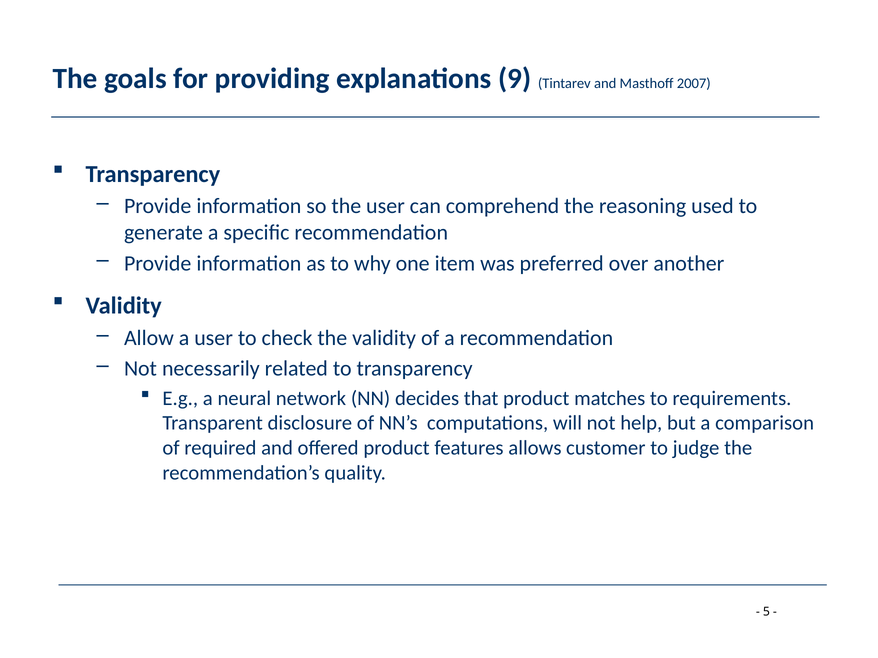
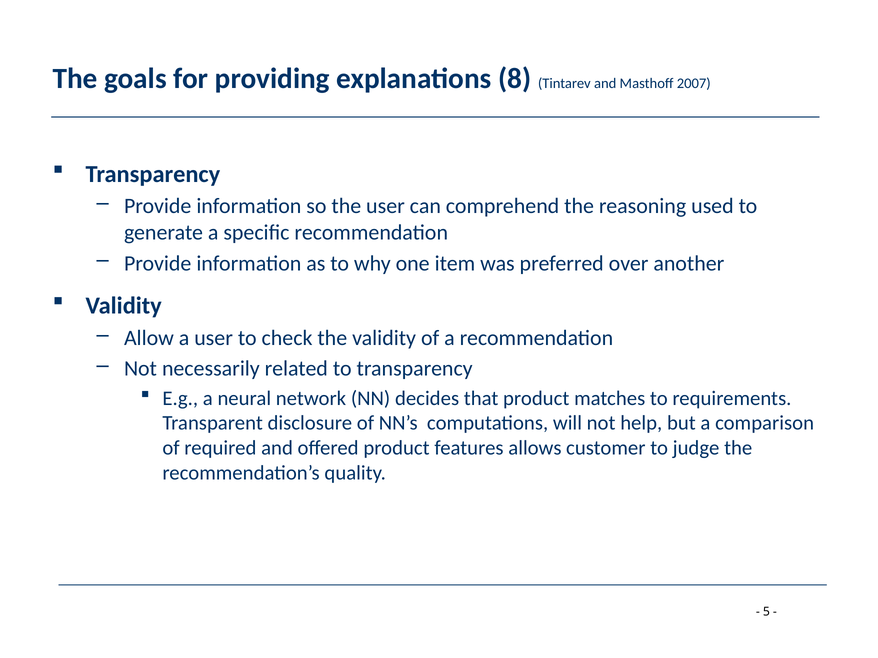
9: 9 -> 8
